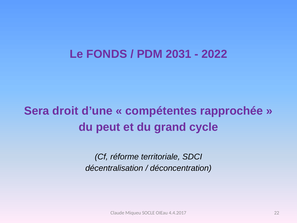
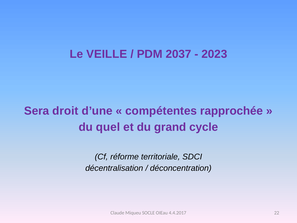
FONDS: FONDS -> VEILLE
2031: 2031 -> 2037
2022: 2022 -> 2023
peut: peut -> quel
